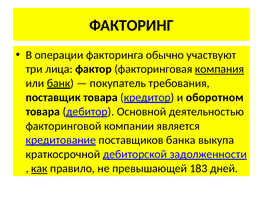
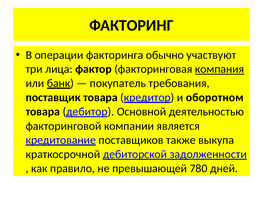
банка: банка -> также
как underline: present -> none
183: 183 -> 780
